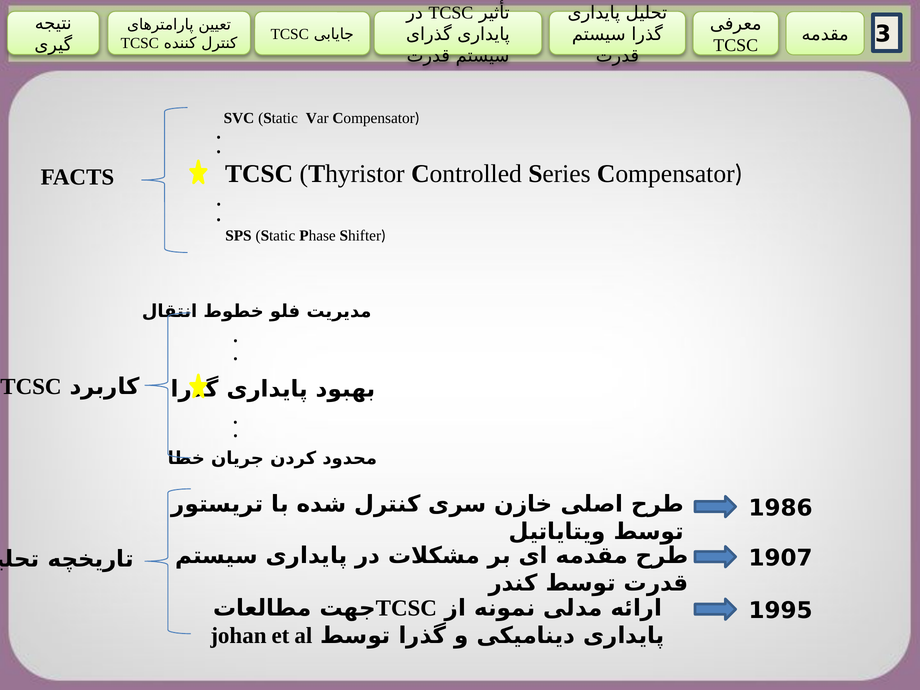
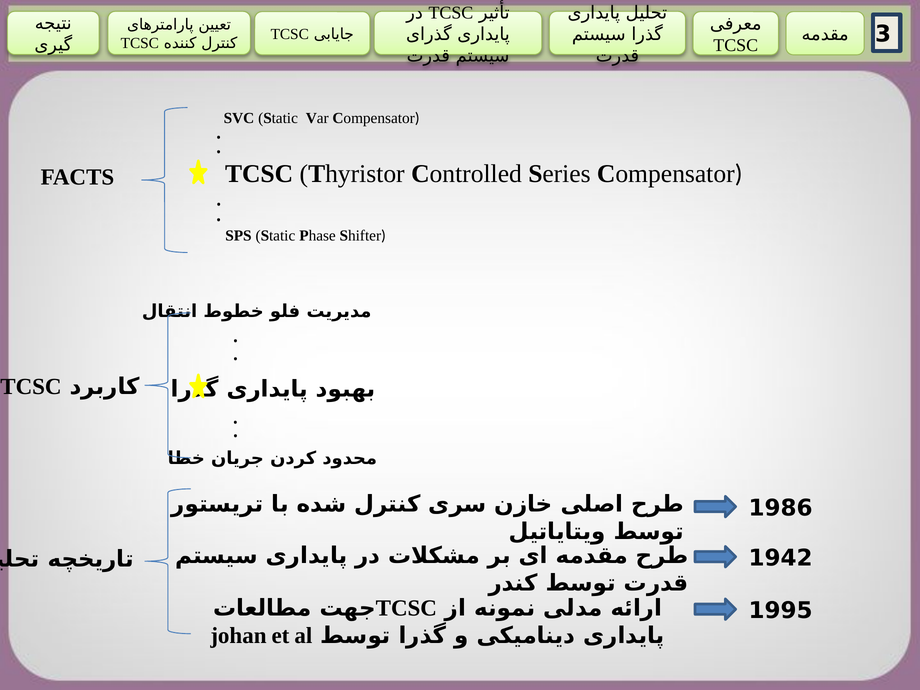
1907: 1907 -> 1942
